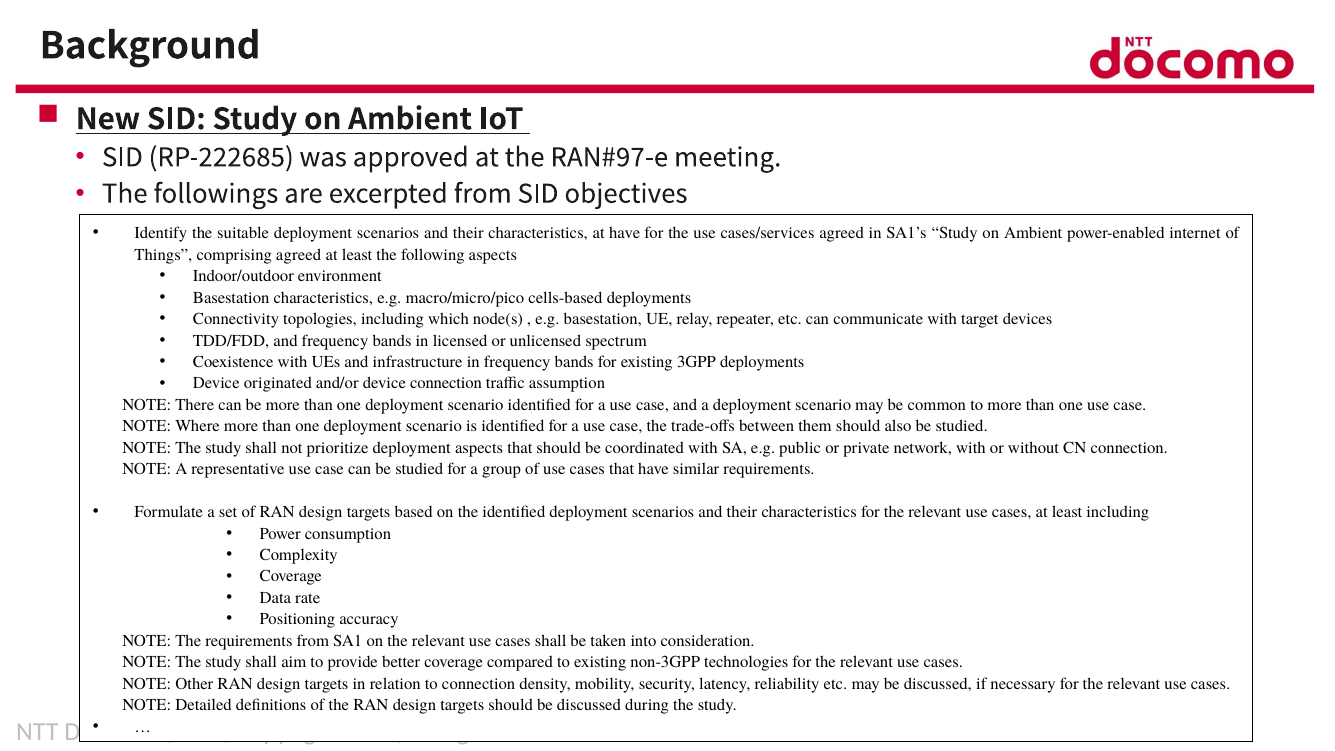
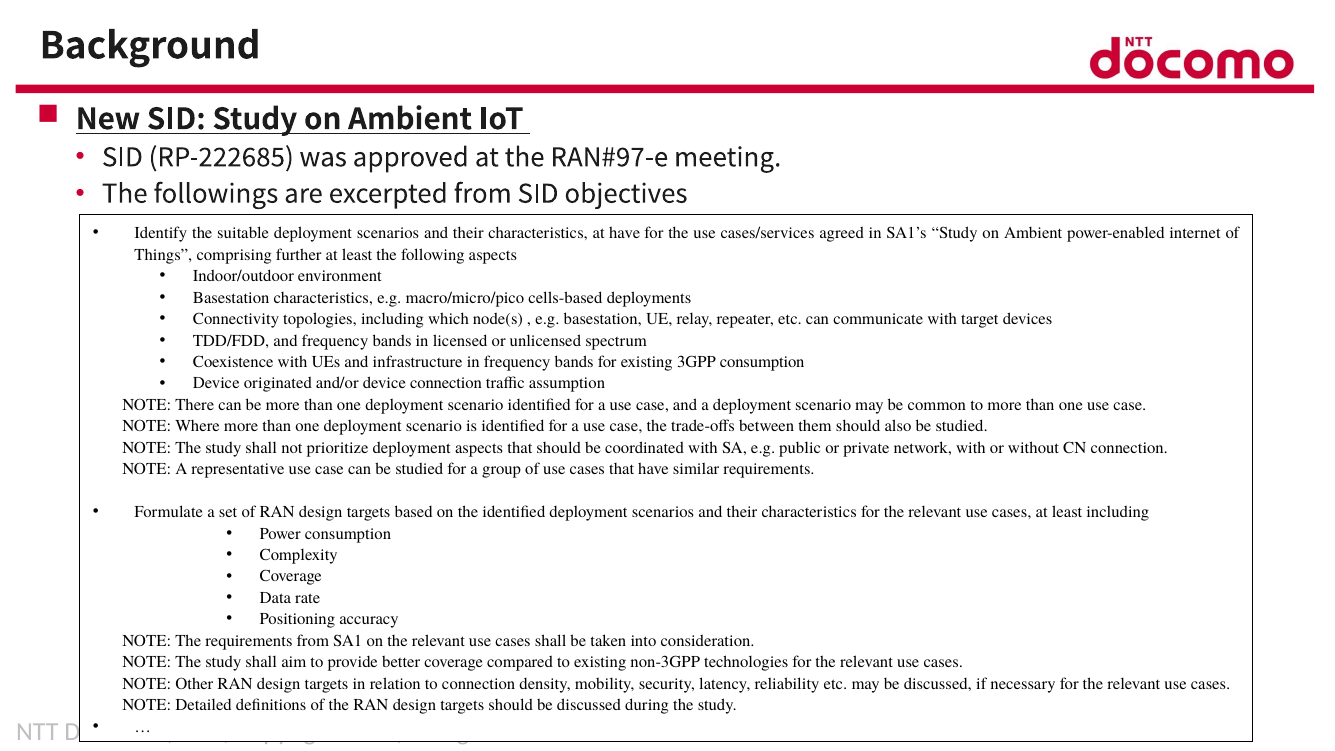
comprising agreed: agreed -> further
3GPP deployments: deployments -> consumption
